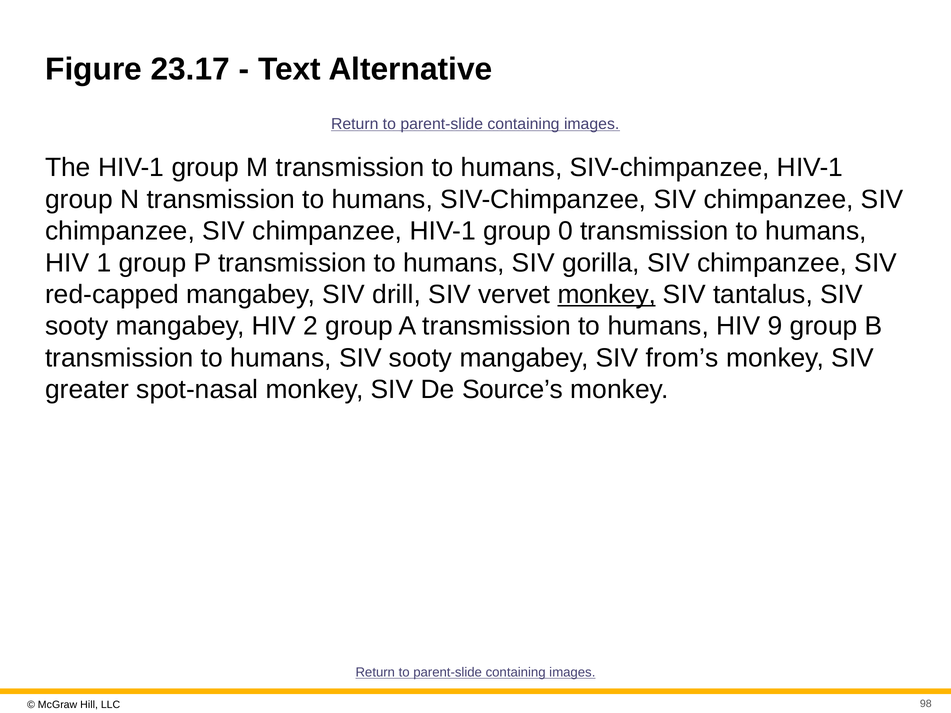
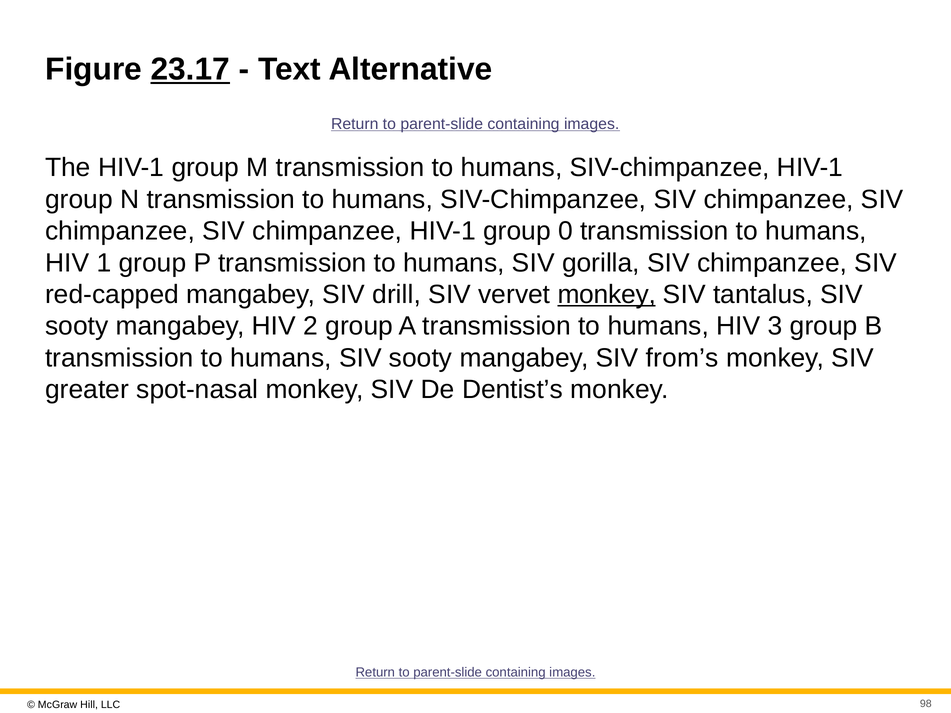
23.17 underline: none -> present
9: 9 -> 3
Source’s: Source’s -> Dentist’s
